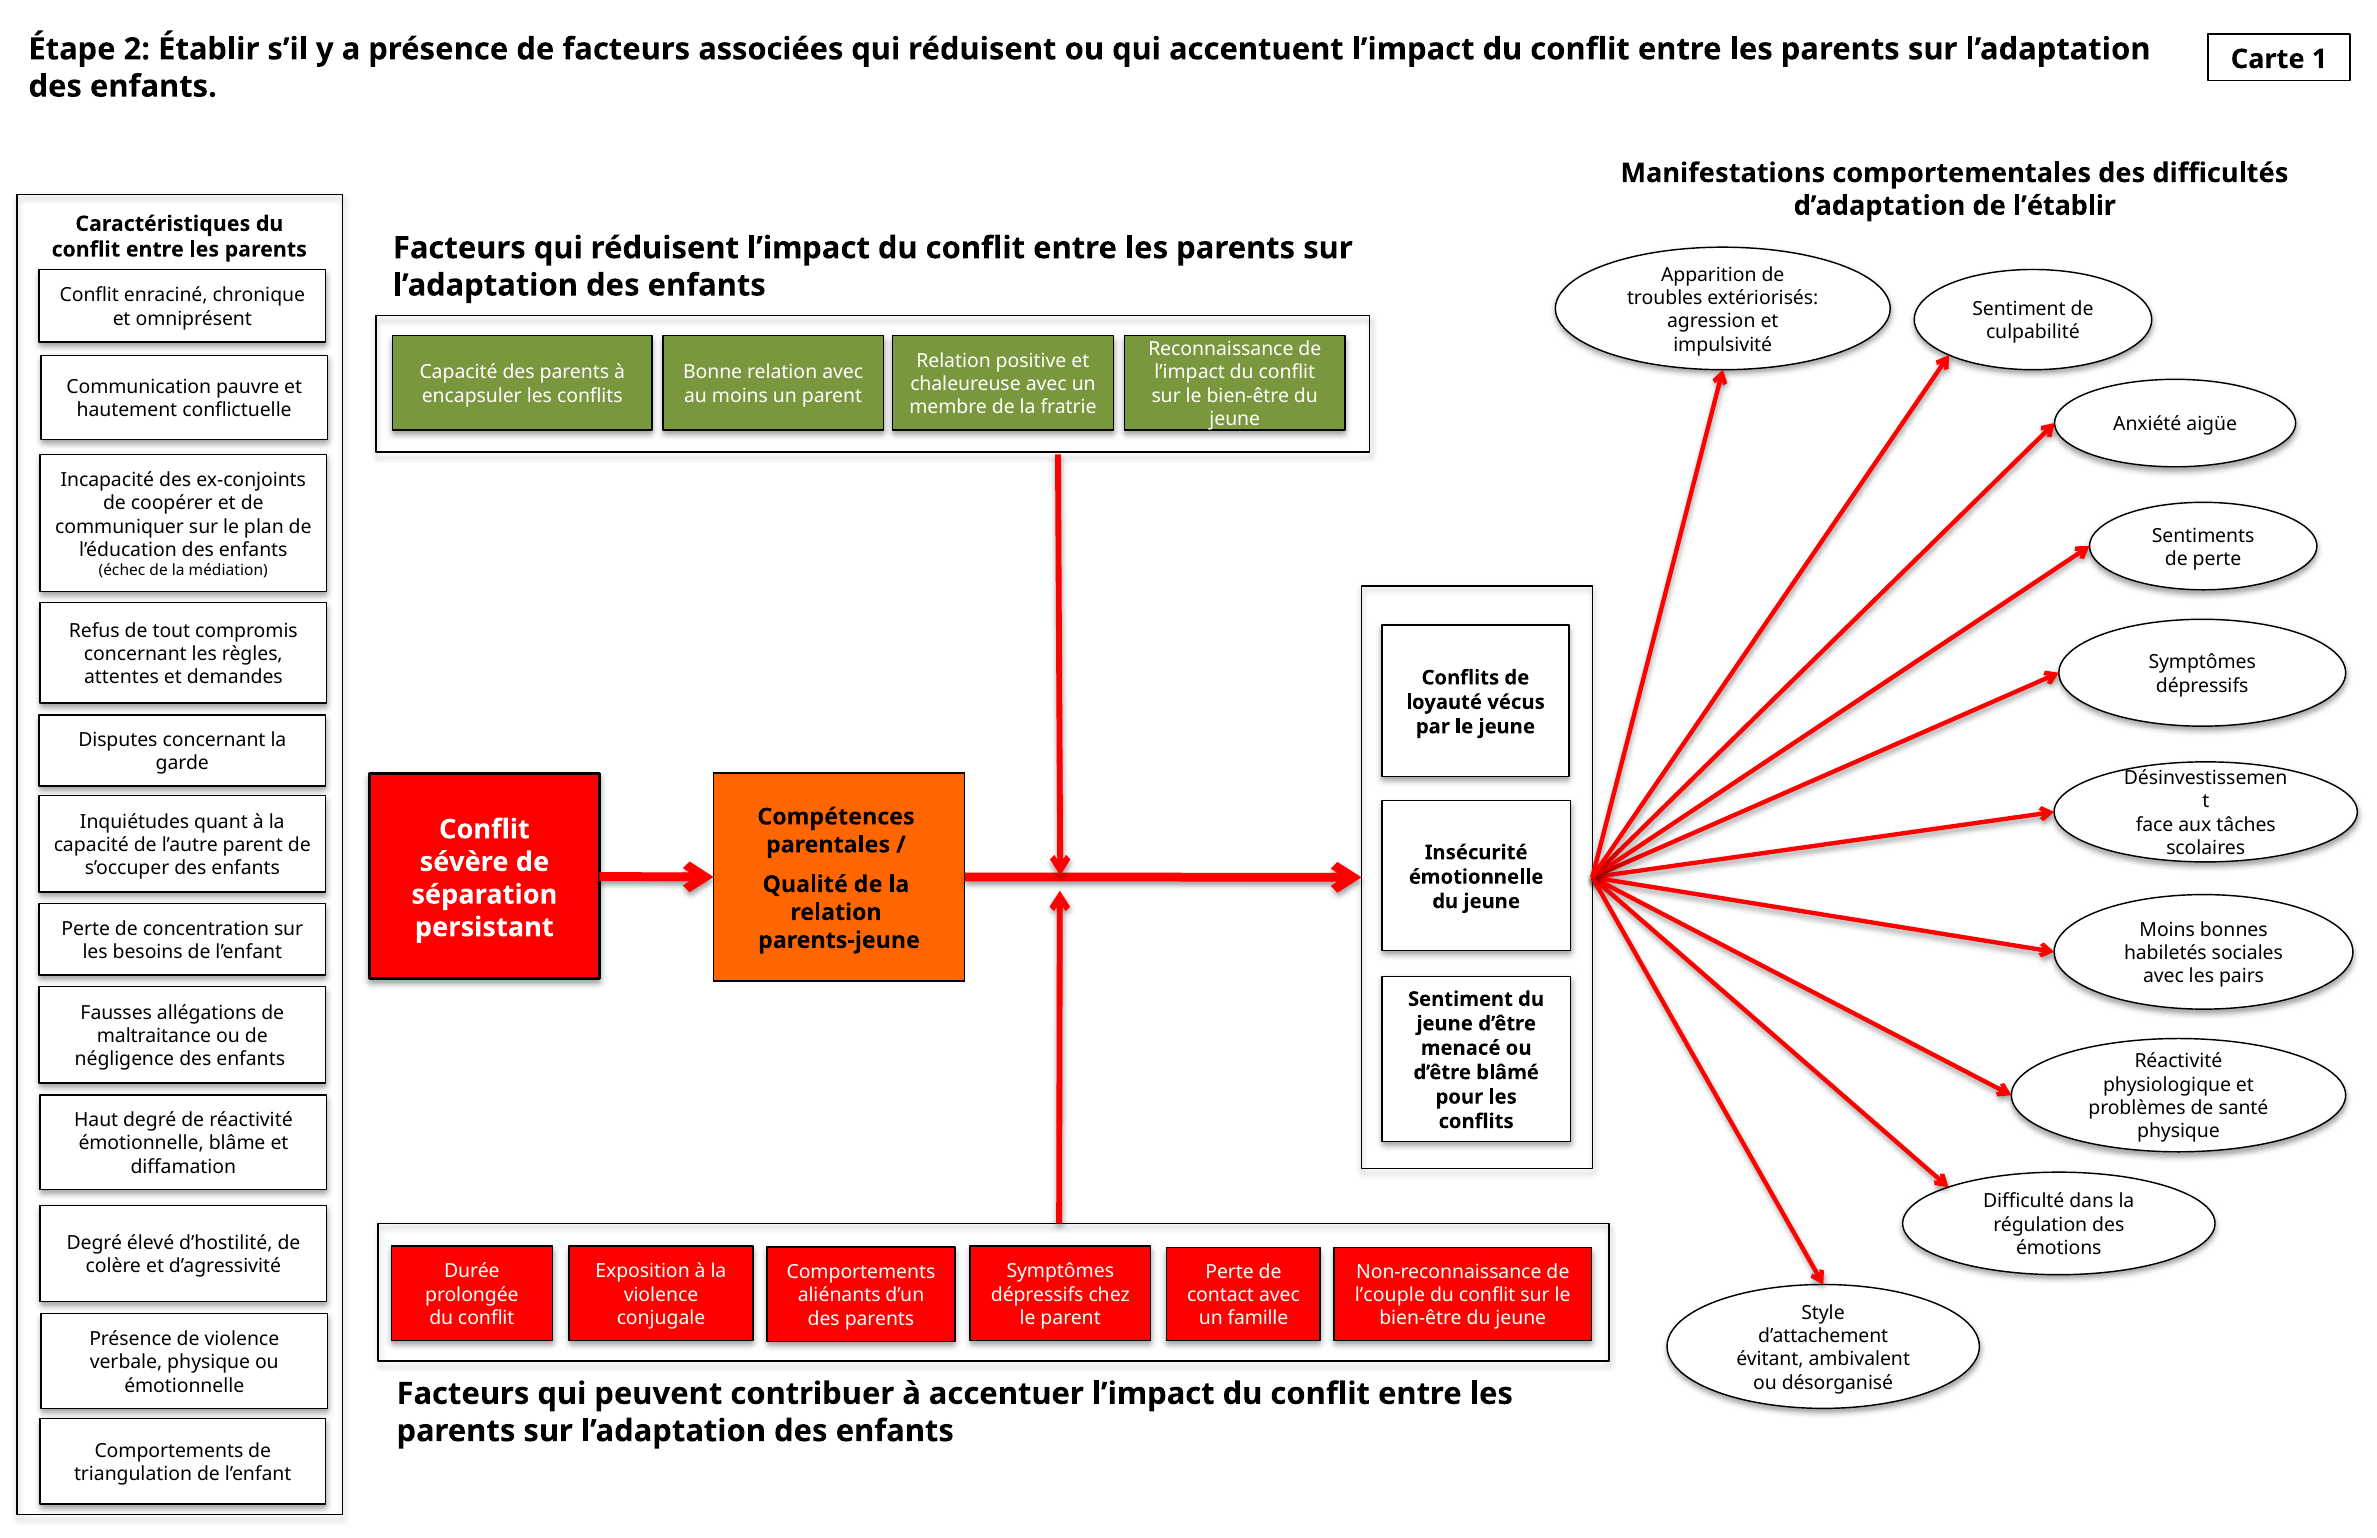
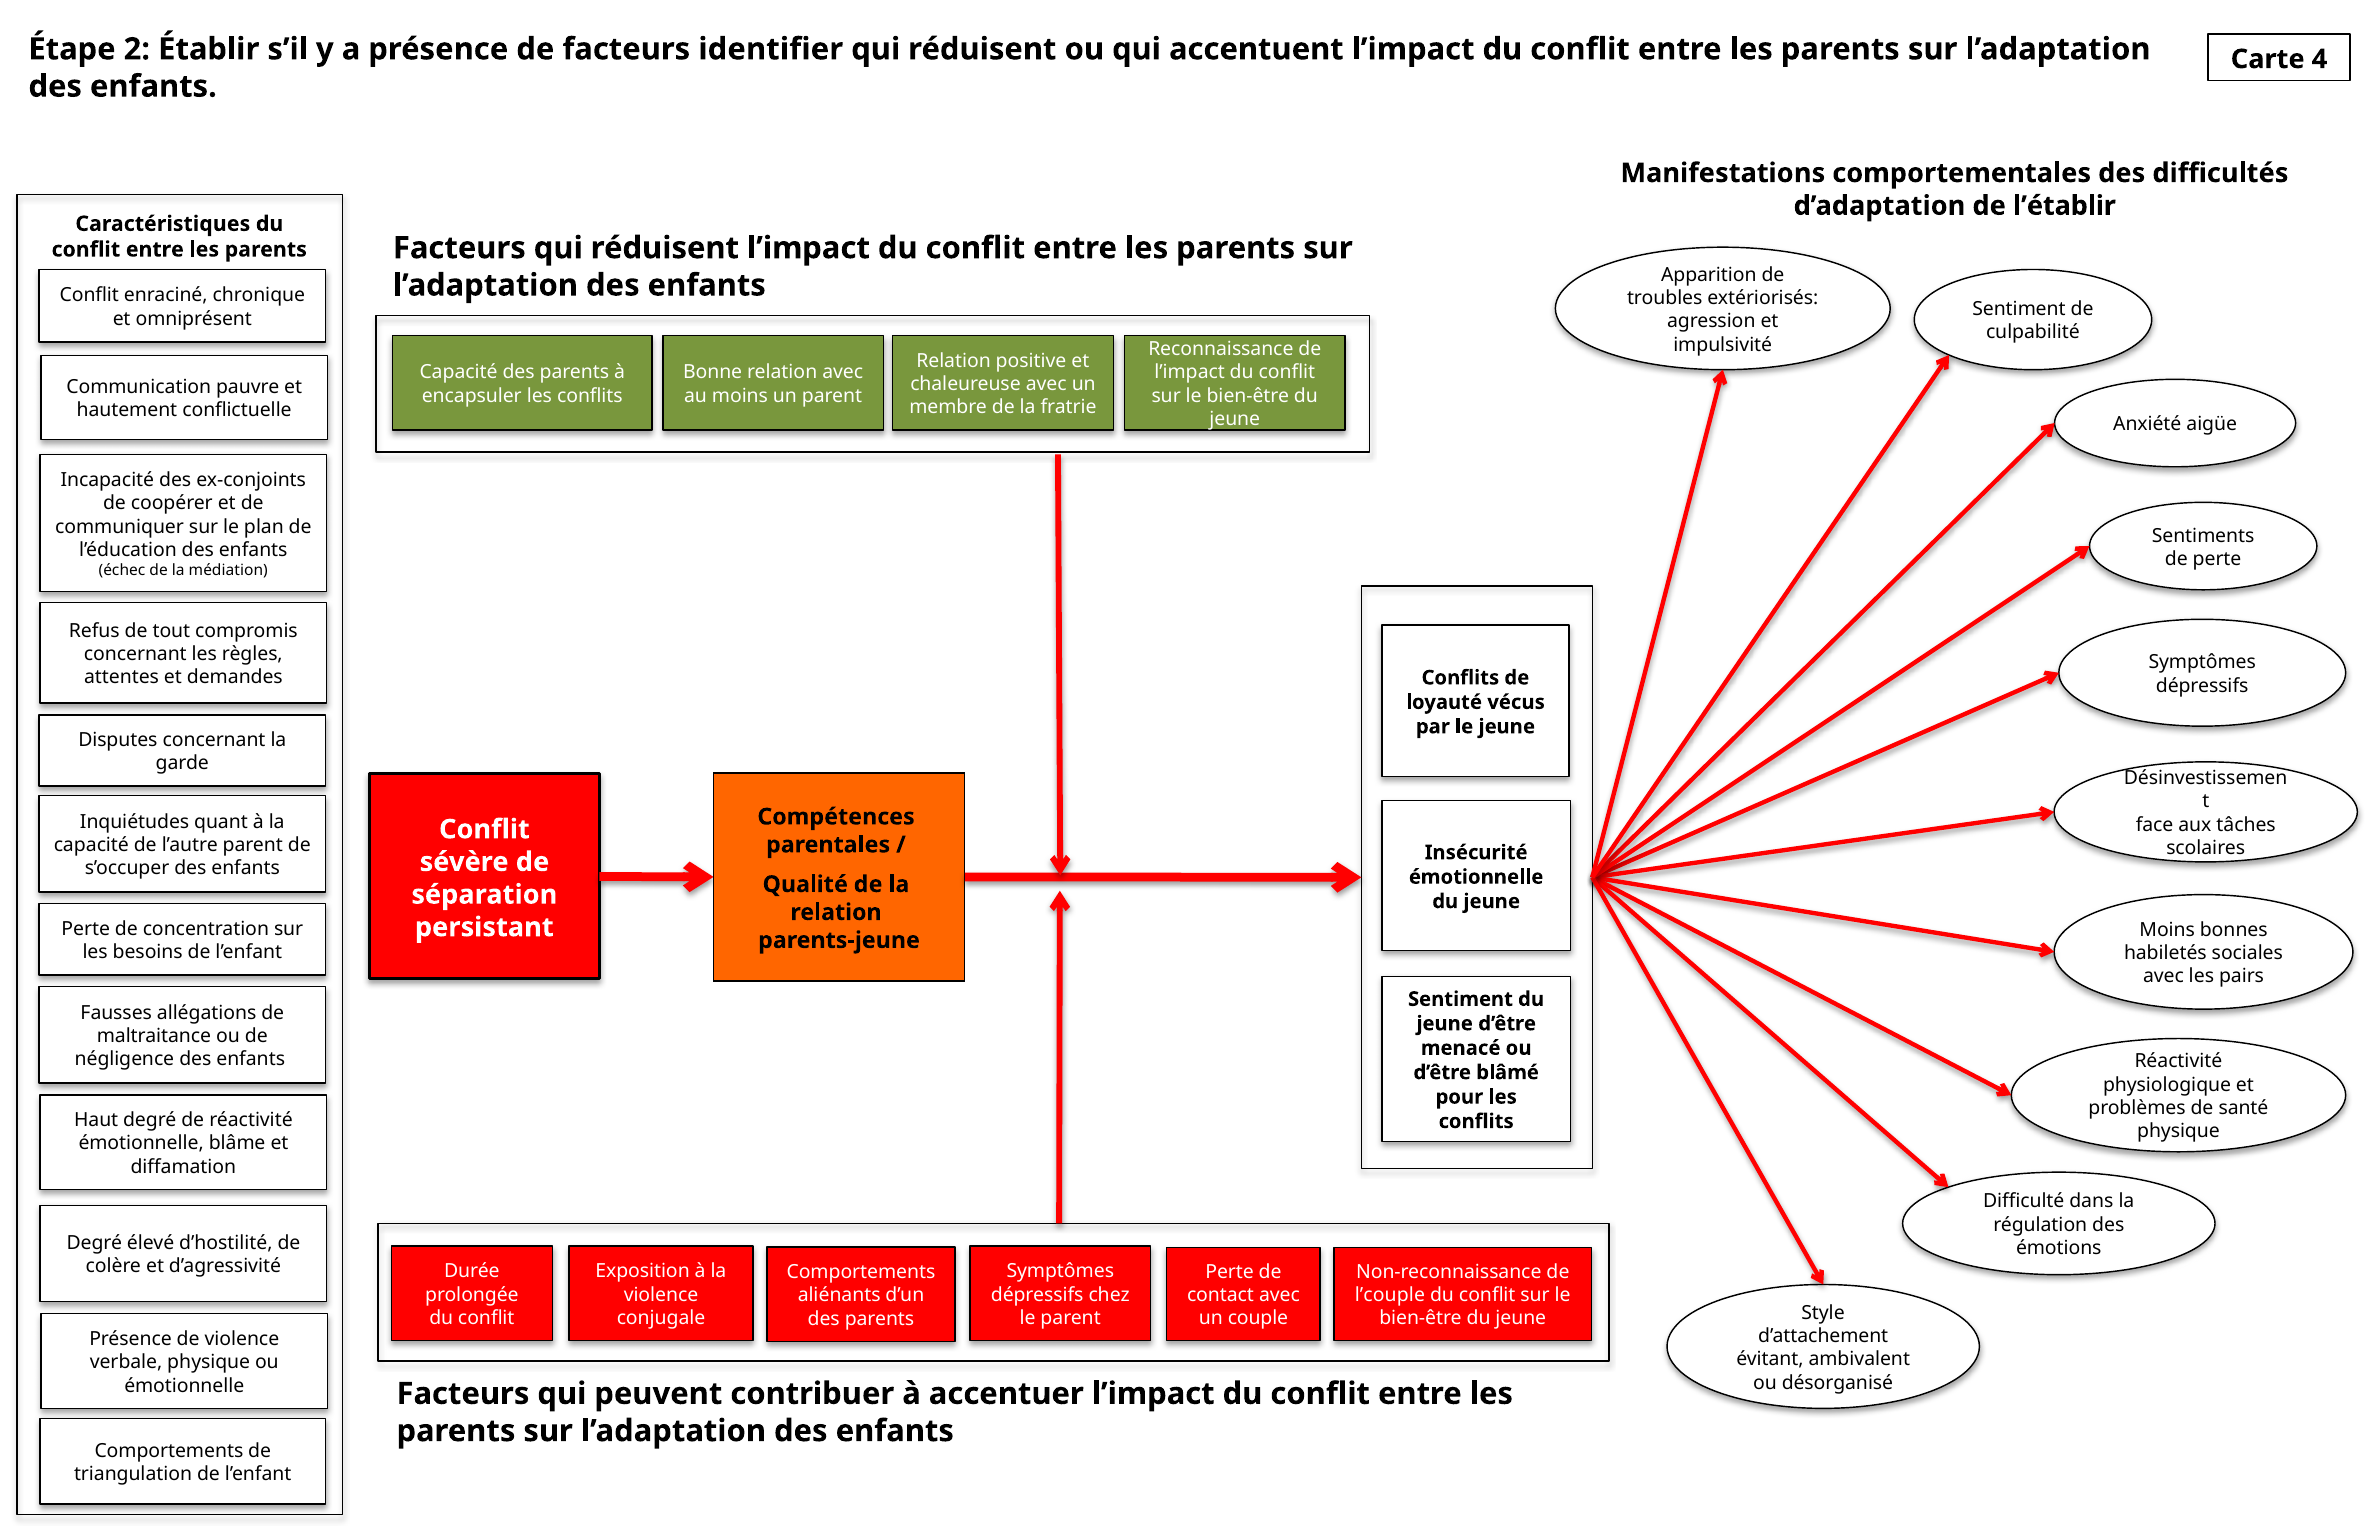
associées: associées -> identifier
1: 1 -> 4
famille: famille -> couple
